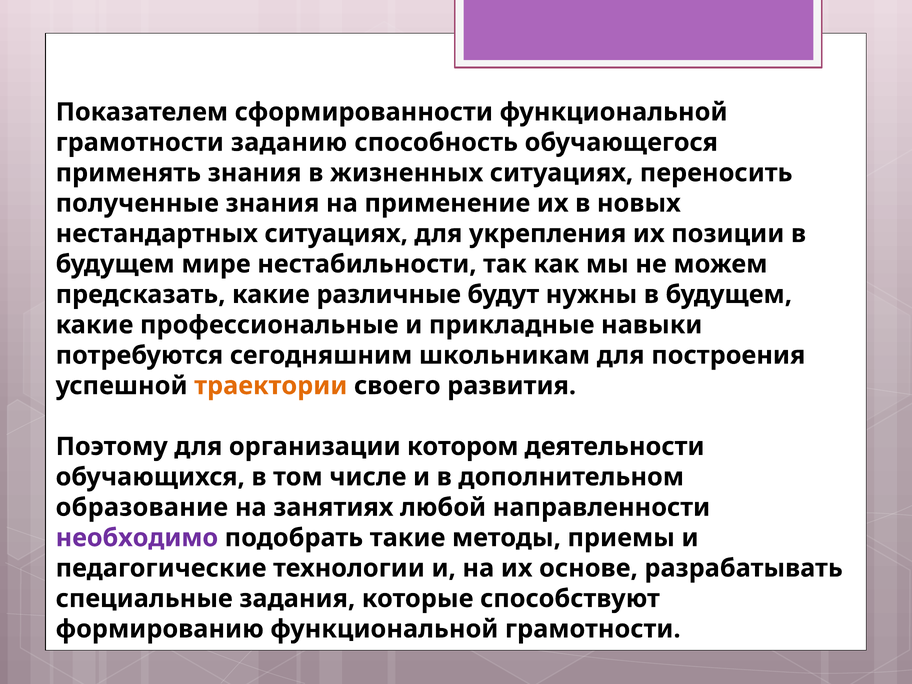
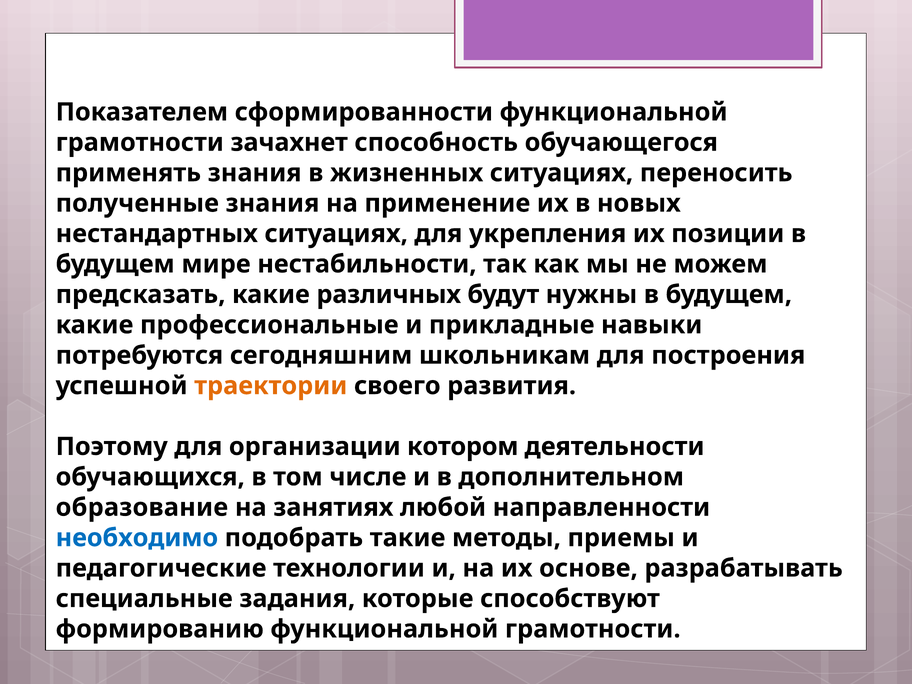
заданию: заданию -> зачахнет
различные: различные -> различных
необходимо colour: purple -> blue
